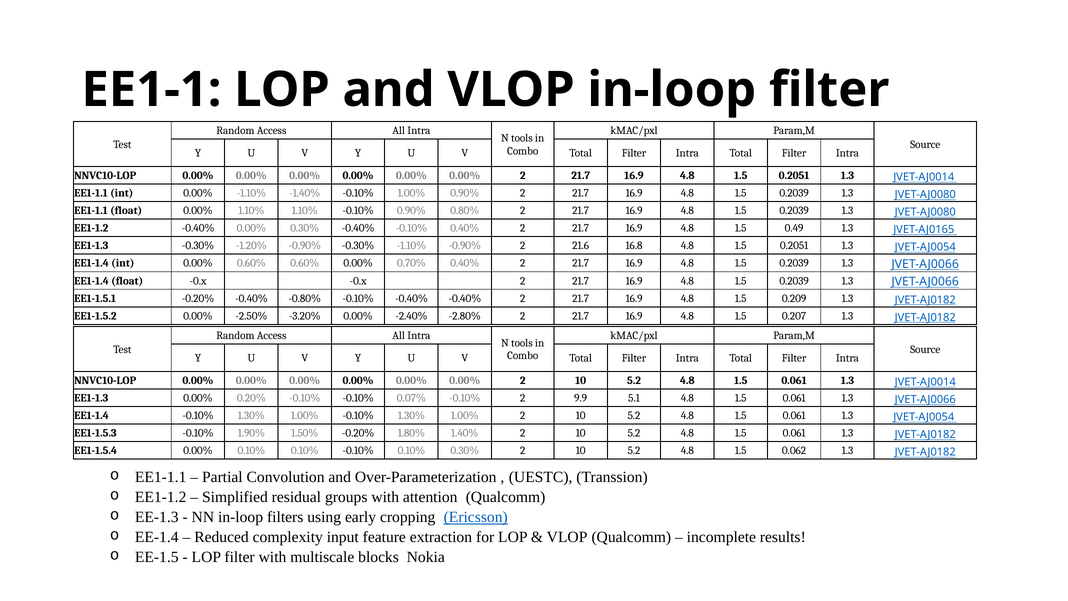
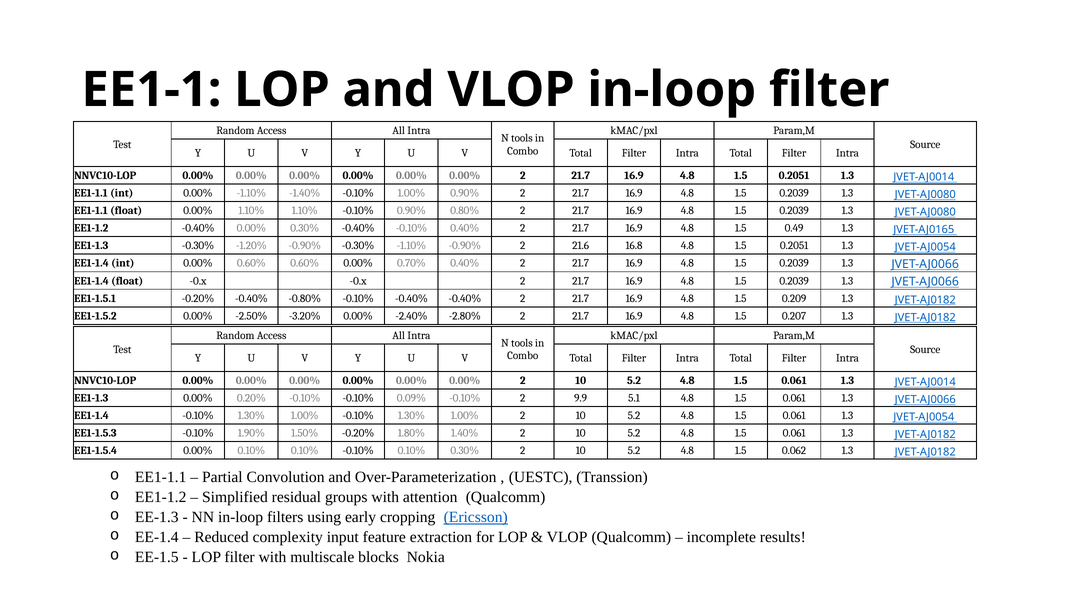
0.07%: 0.07% -> 0.09%
